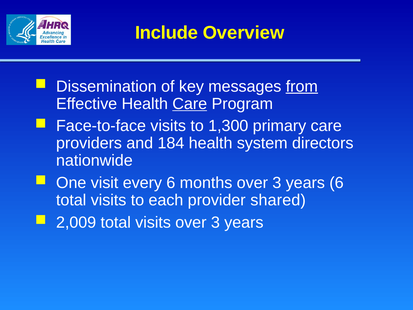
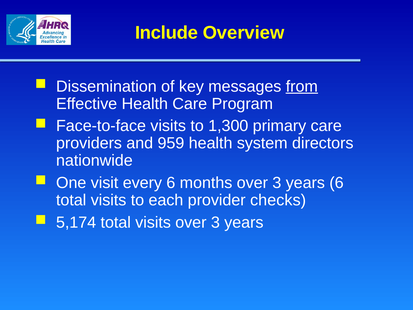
Care at (190, 104) underline: present -> none
184: 184 -> 959
shared: shared -> checks
2,009: 2,009 -> 5,174
